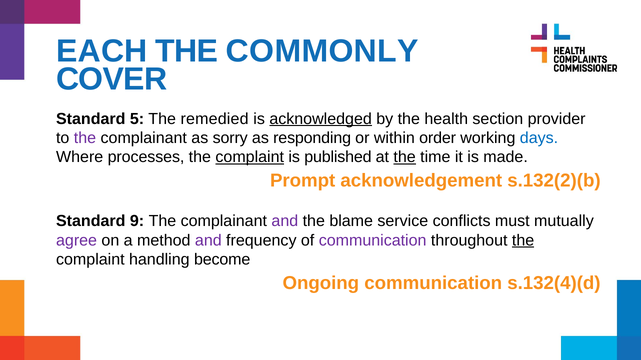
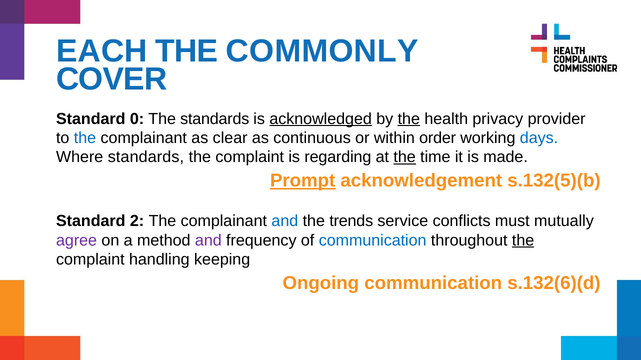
5: 5 -> 0
The remedied: remedied -> standards
the at (409, 119) underline: none -> present
section: section -> privacy
the at (85, 138) colour: purple -> blue
sorry: sorry -> clear
responding: responding -> continuous
Where processes: processes -> standards
complaint at (250, 157) underline: present -> none
published: published -> regarding
Prompt underline: none -> present
s.132(2)(b: s.132(2)(b -> s.132(5)(b
9: 9 -> 2
and at (285, 221) colour: purple -> blue
blame: blame -> trends
communication at (373, 241) colour: purple -> blue
become: become -> keeping
s.132(4)(d: s.132(4)(d -> s.132(6)(d
